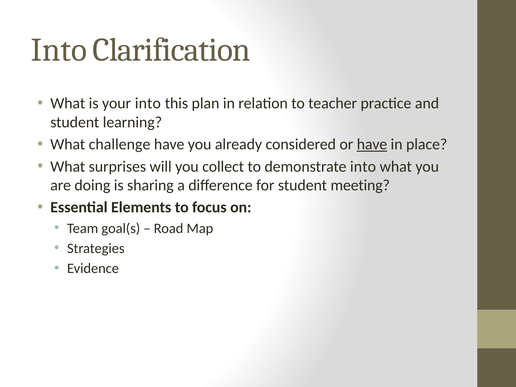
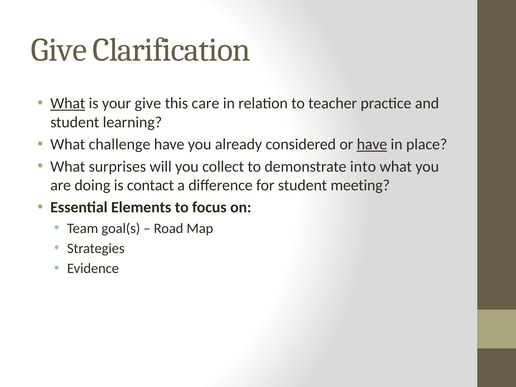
Into at (59, 50): Into -> Give
What at (68, 103) underline: none -> present
your into: into -> give
plan: plan -> care
sharing: sharing -> contact
